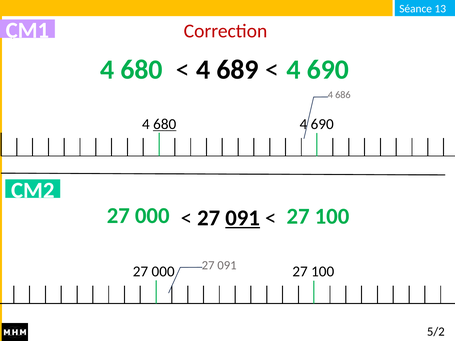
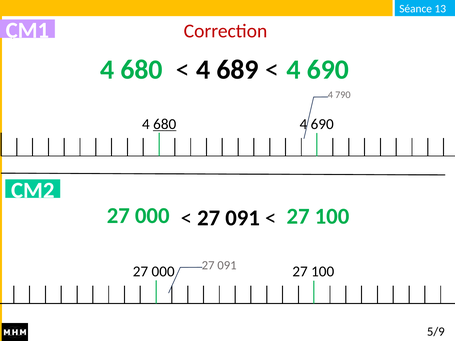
686: 686 -> 790
091 at (243, 218) underline: present -> none
5/2: 5/2 -> 5/9
